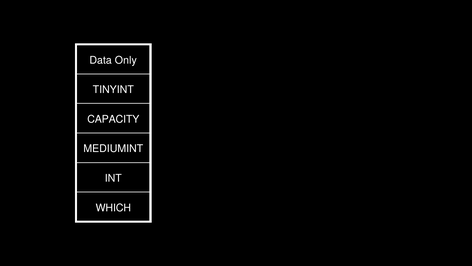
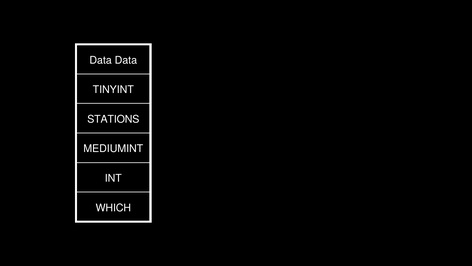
Data Only: Only -> Data
CAPACITY: CAPACITY -> STATIONS
